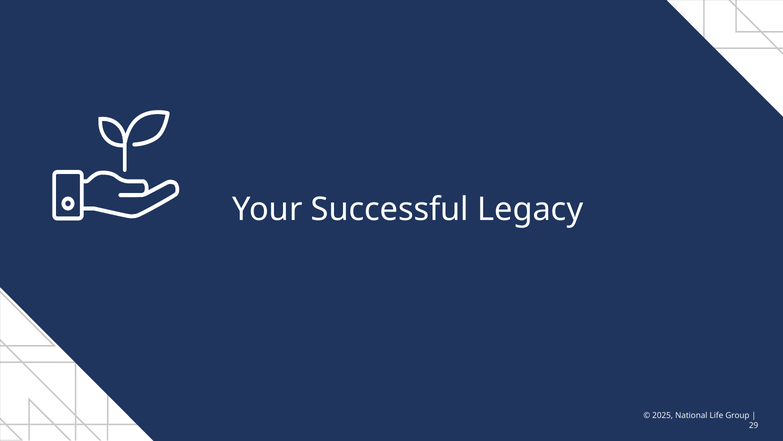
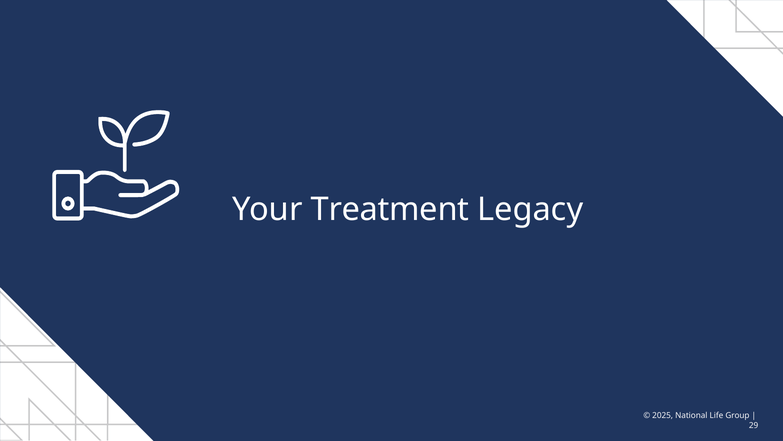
Successful: Successful -> Treatment
